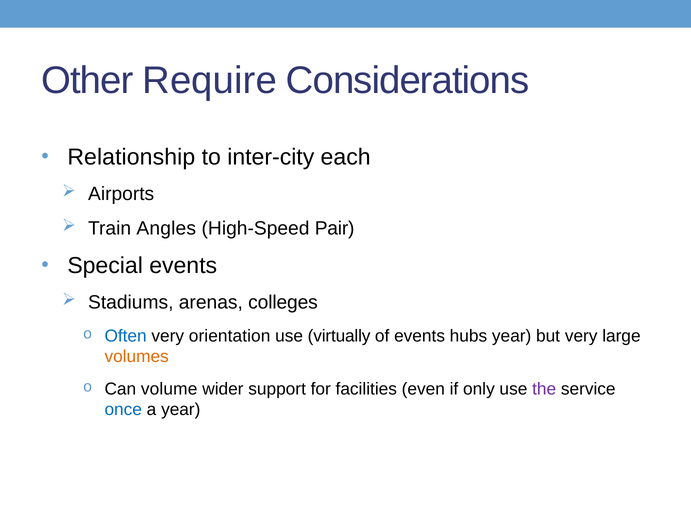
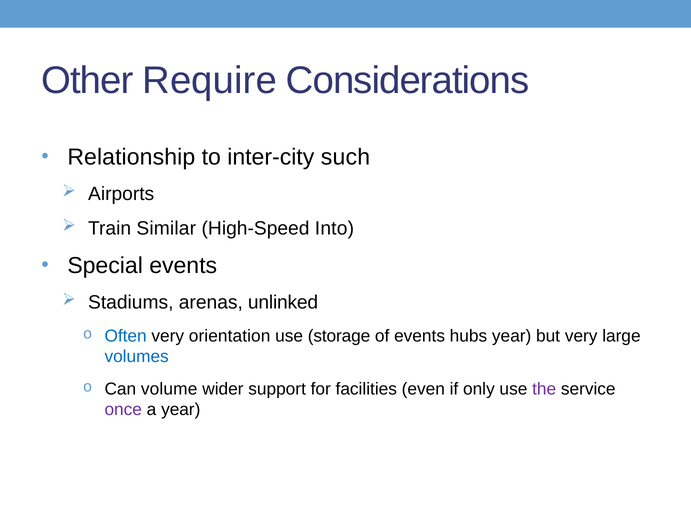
each: each -> such
Angles: Angles -> Similar
Pair: Pair -> Into
colleges: colleges -> unlinked
virtually: virtually -> storage
volumes colour: orange -> blue
once colour: blue -> purple
